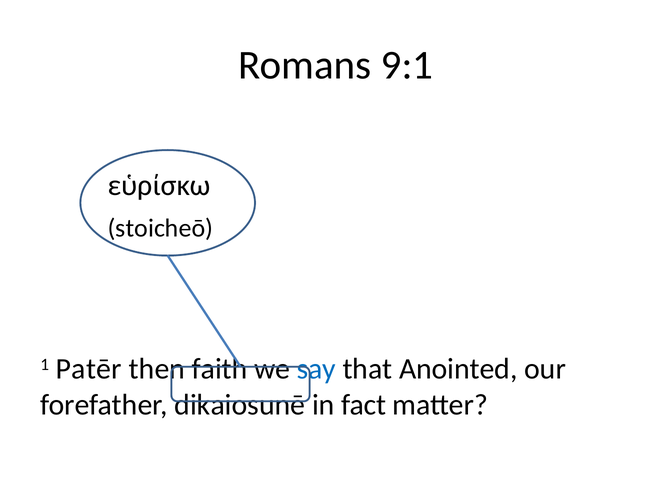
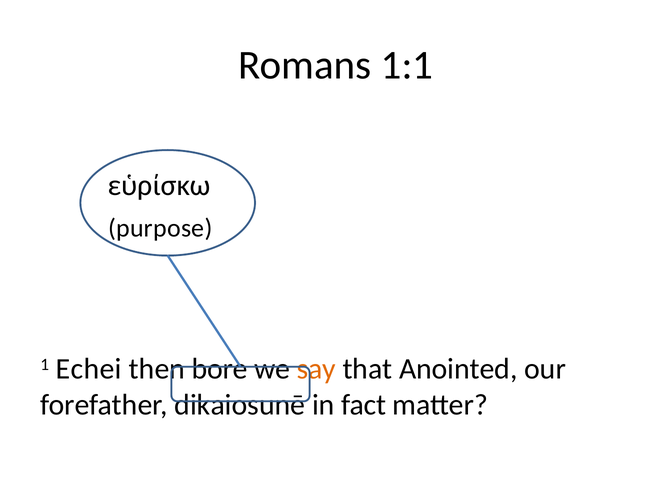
9:1: 9:1 -> 1:1
stoicheō: stoicheō -> purpose
Patēr: Patēr -> Echei
faith: faith -> bore
say colour: blue -> orange
